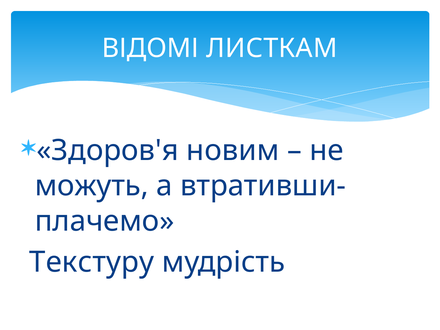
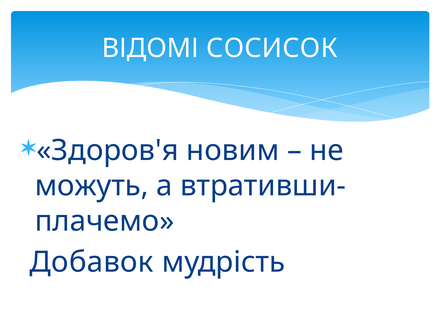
ЛИСТКАМ: ЛИСТКАМ -> СОСИСОК
Текстуру: Текстуру -> Добавок
